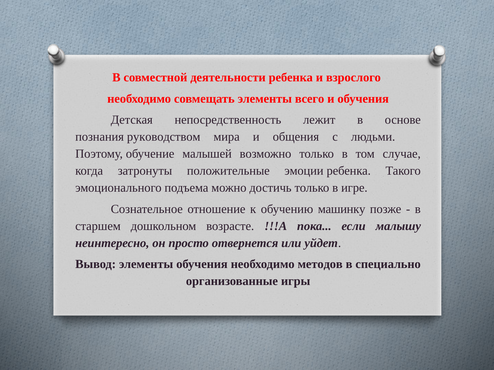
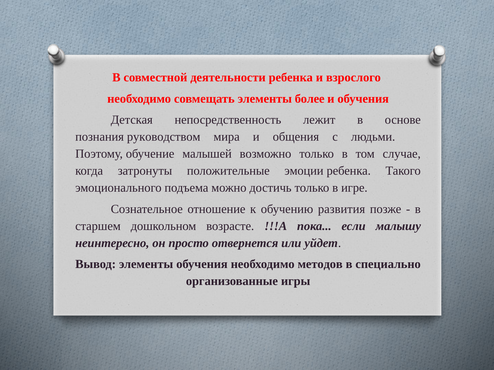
всего: всего -> более
машинку: машинку -> развития
